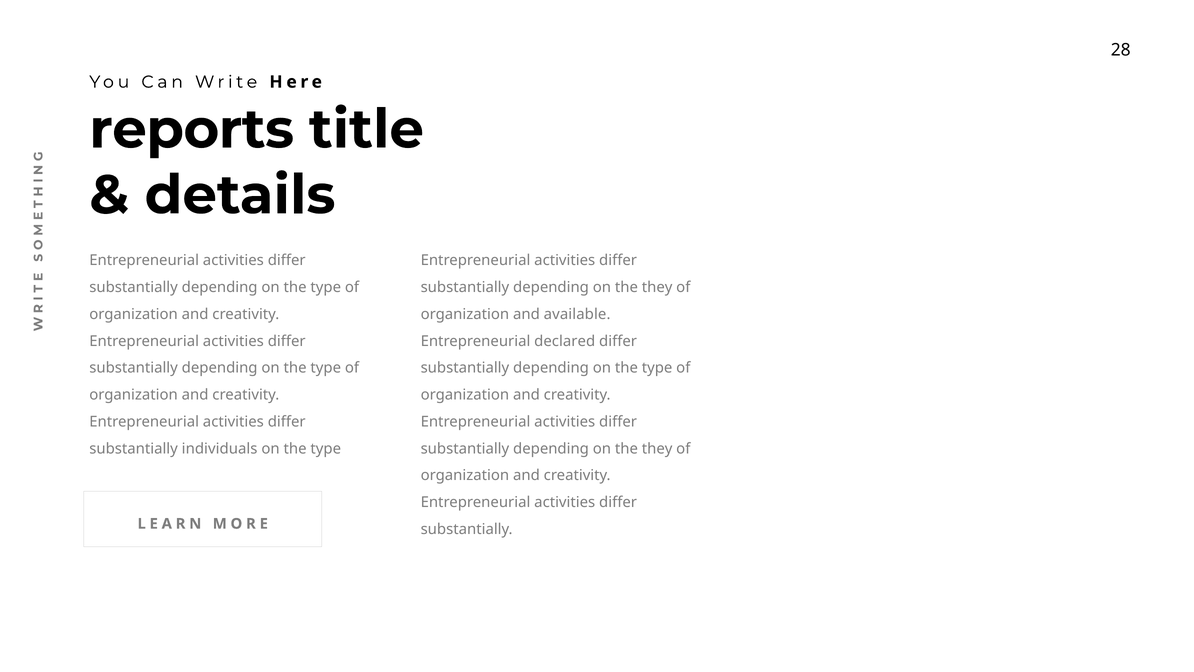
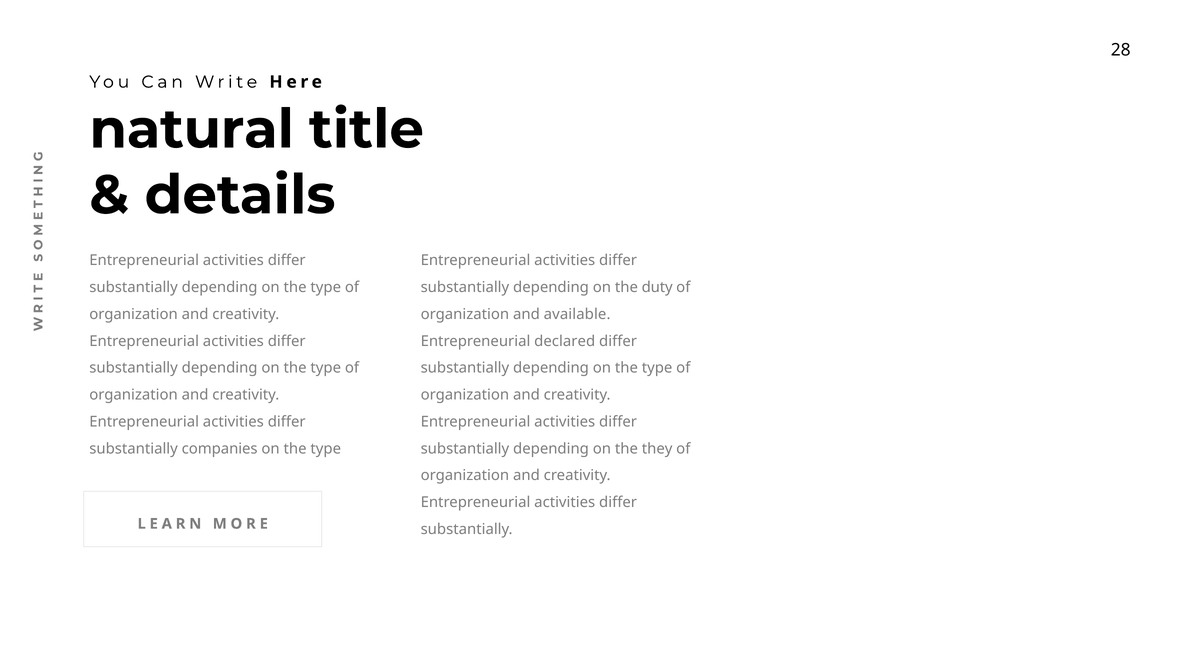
reports: reports -> natural
they at (657, 287): they -> duty
individuals: individuals -> companies
